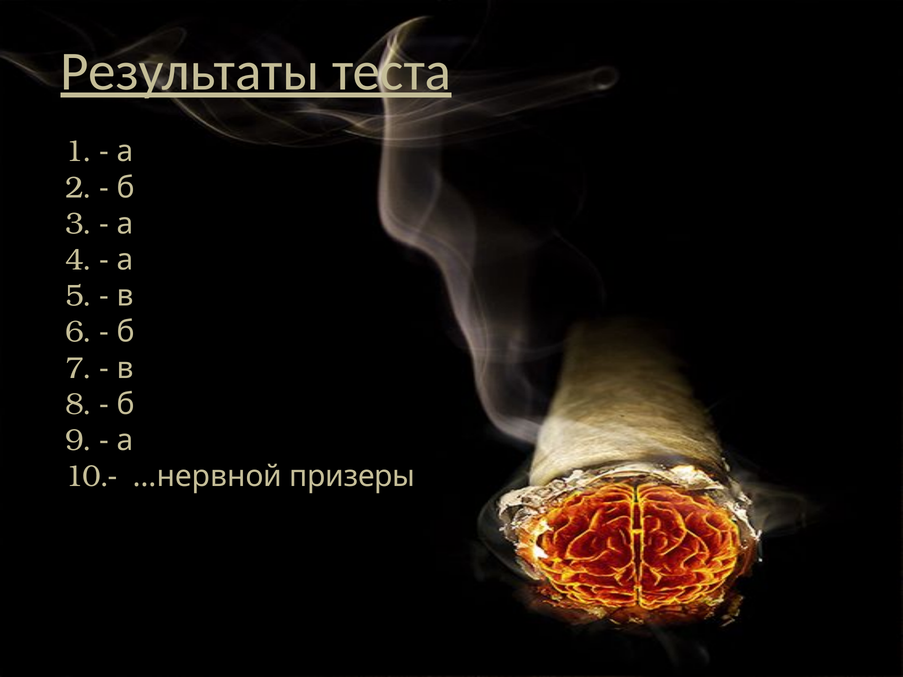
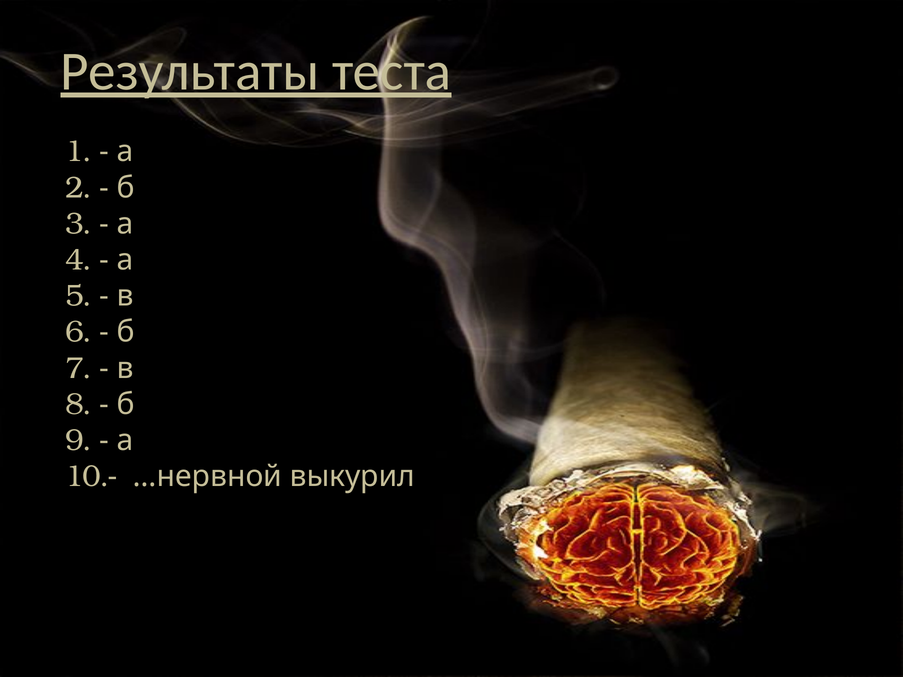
призеры: призеры -> выкурил
